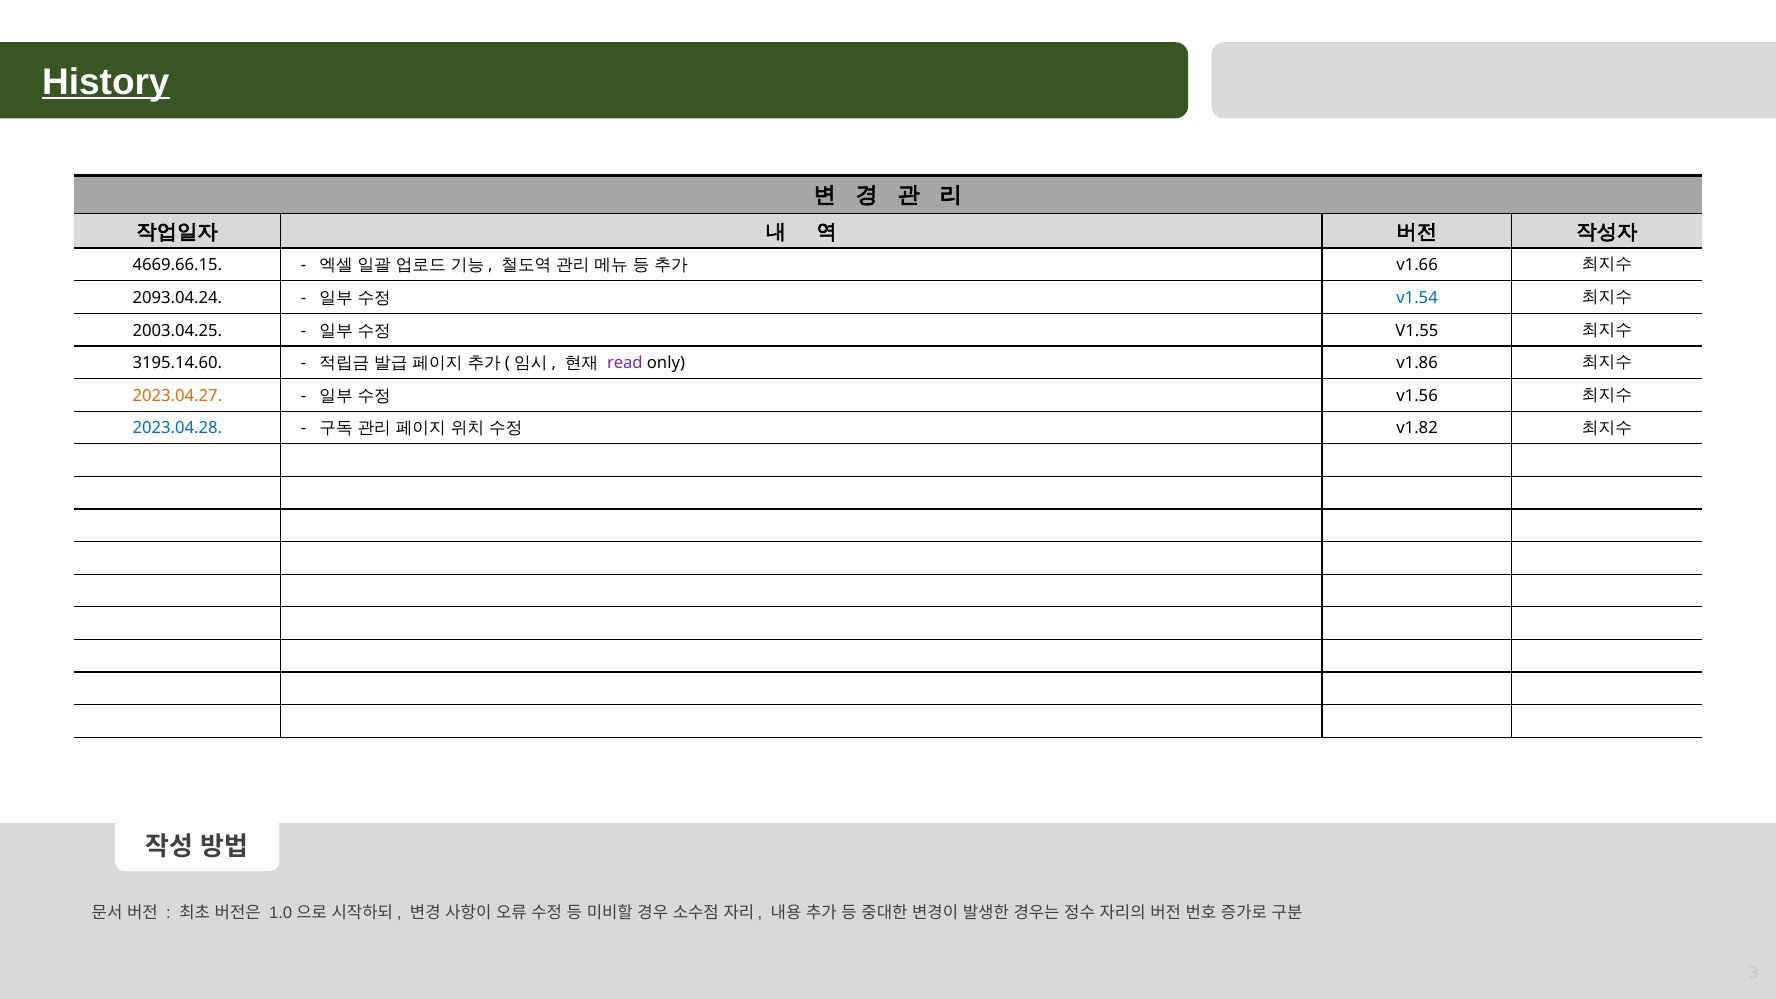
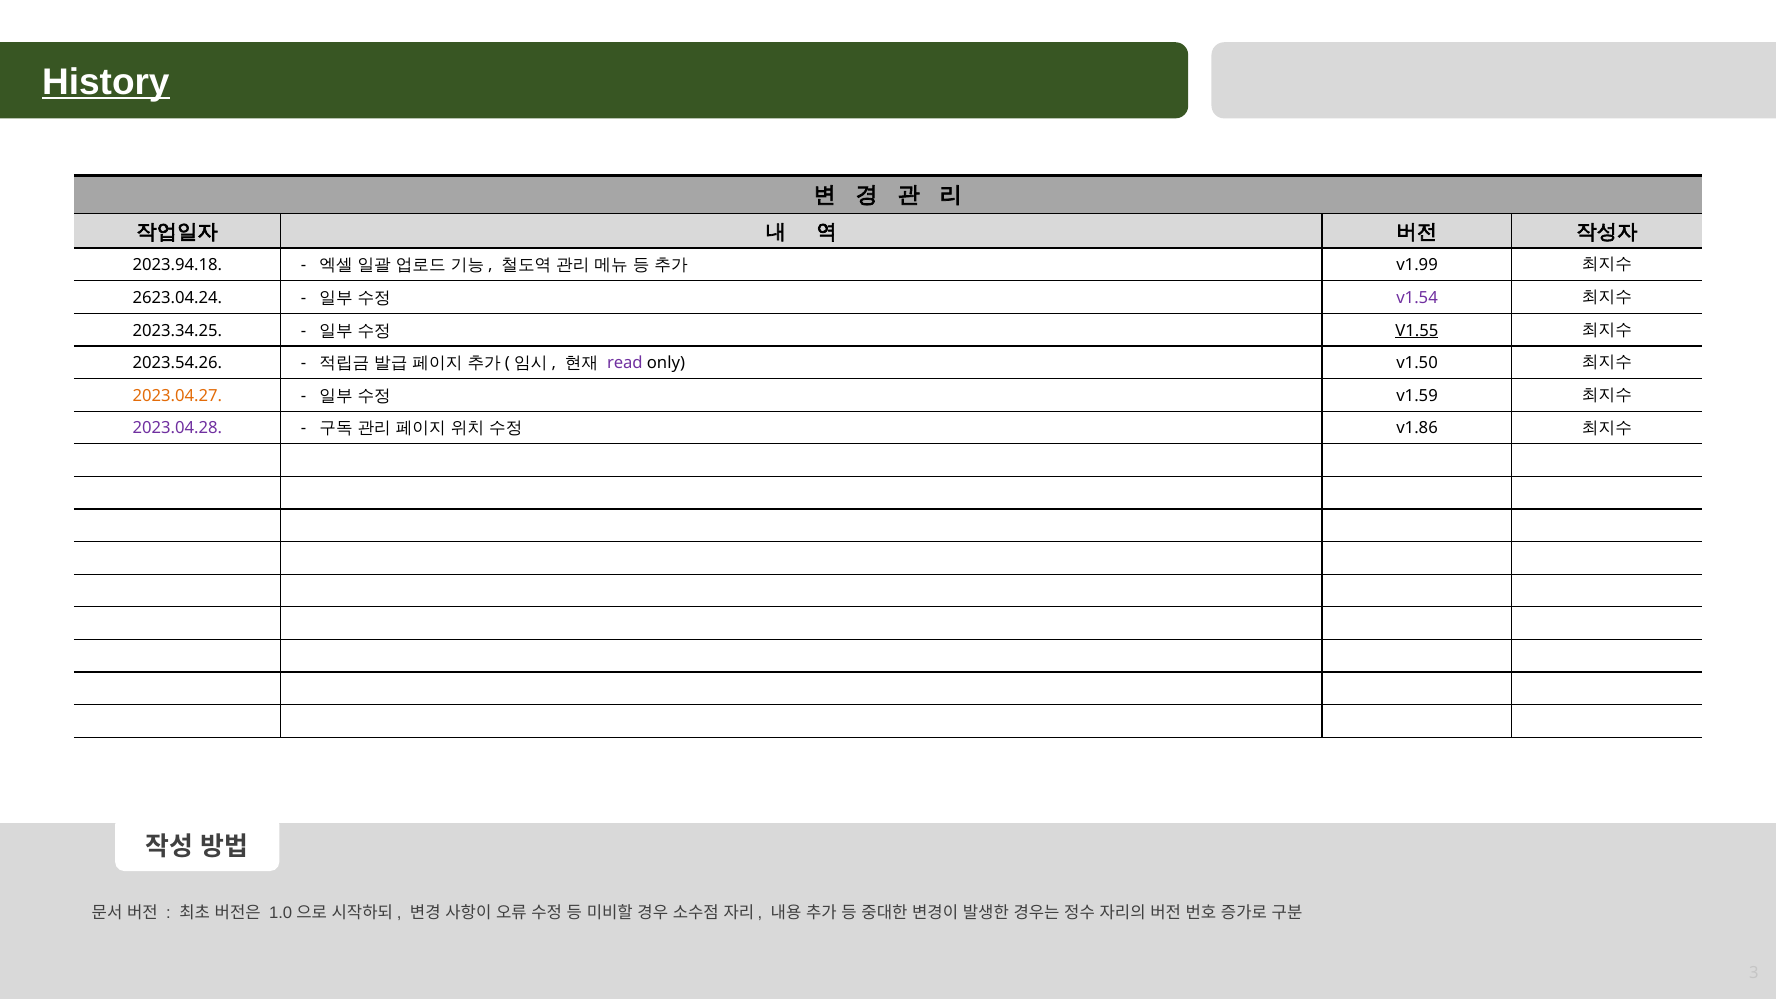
4669.66.15: 4669.66.15 -> 2023.94.18
v1.66: v1.66 -> v1.99
2093.04.24: 2093.04.24 -> 2623.04.24
v1.54 colour: blue -> purple
2003.04.25: 2003.04.25 -> 2023.34.25
V1.55 underline: none -> present
3195.14.60: 3195.14.60 -> 2023.54.26
v1.86: v1.86 -> v1.50
v1.56: v1.56 -> v1.59
2023.04.28 colour: blue -> purple
v1.82: v1.82 -> v1.86
